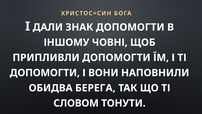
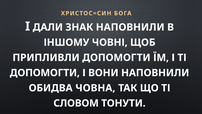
ЗНАК ДОПОМОГТИ: ДОПОМОГТИ -> НАПОВНИЛИ
БЕРЕГА: БЕРЕГА -> ЧОВНА
